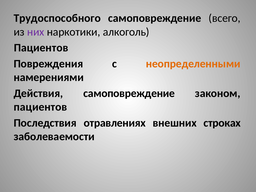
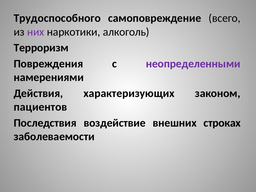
Пациентов at (41, 48): Пациентов -> Терроризм
неопределенными colour: orange -> purple
Действия самоповреждение: самоповреждение -> характеризующих
отравлениях: отравлениях -> воздействие
